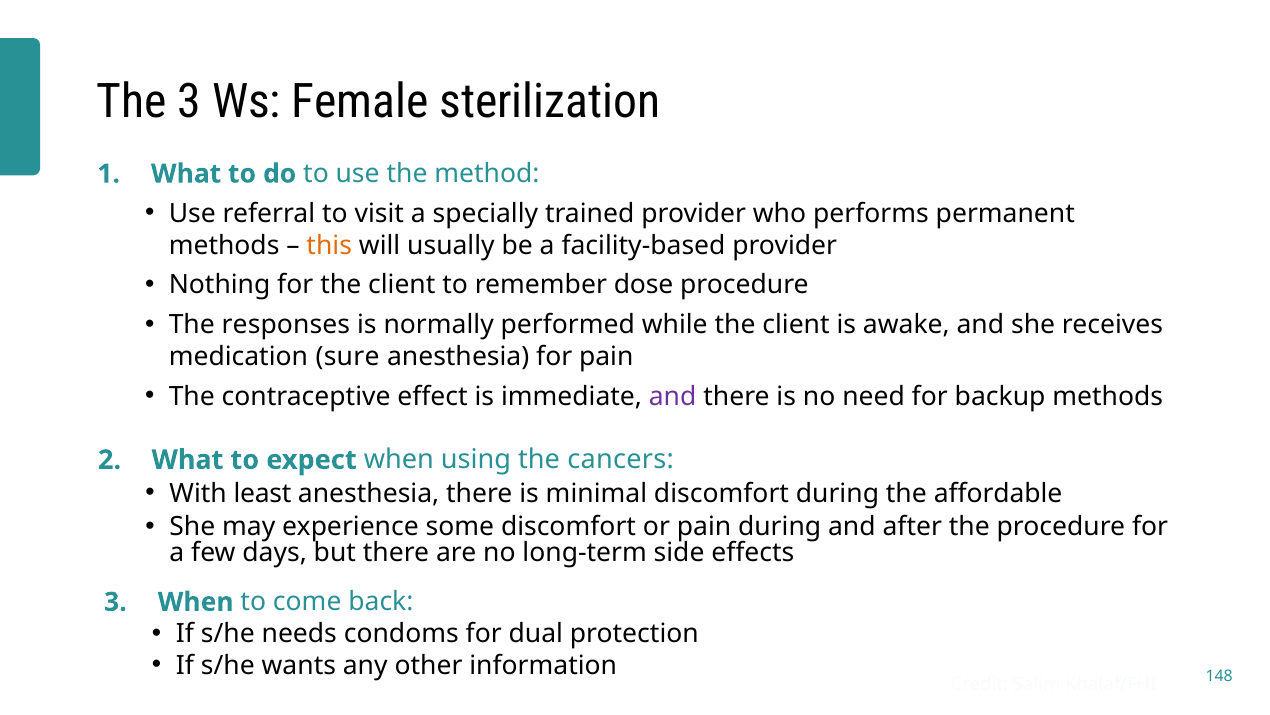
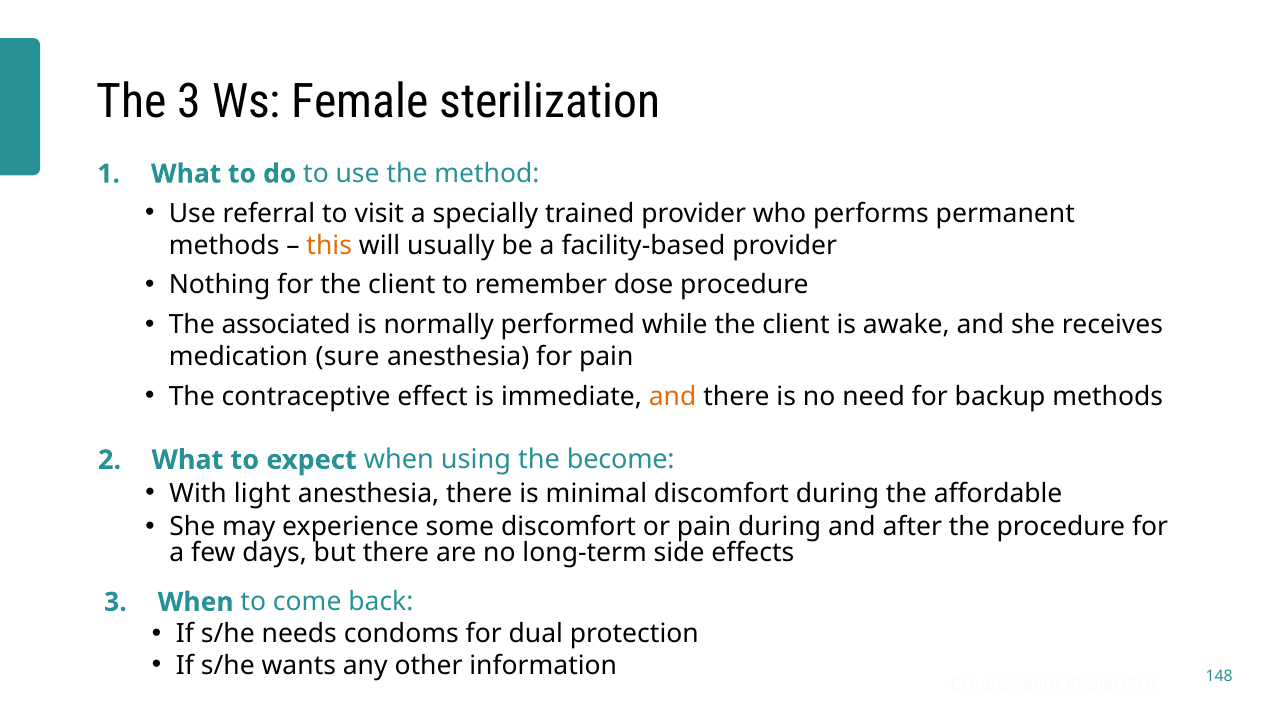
responses: responses -> associated
and at (673, 396) colour: purple -> orange
cancers: cancers -> become
least: least -> light
